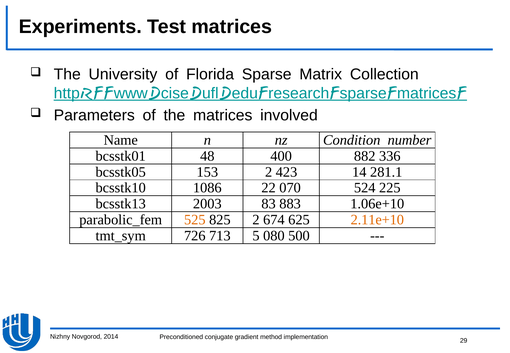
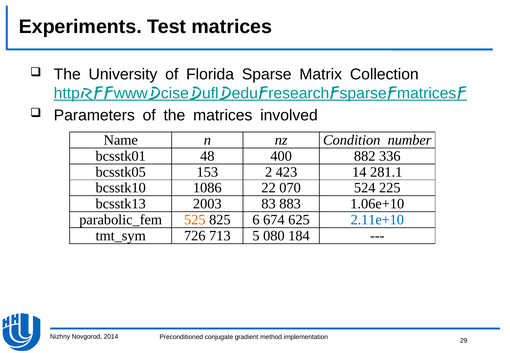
825 2: 2 -> 6
2.11е+10 colour: orange -> blue
500: 500 -> 184
